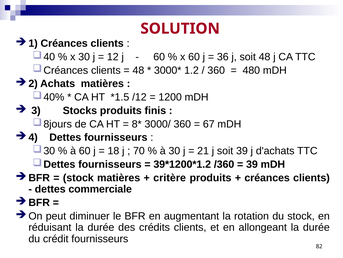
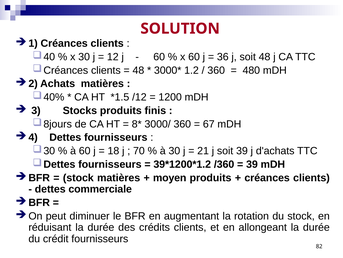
critère: critère -> moyen
